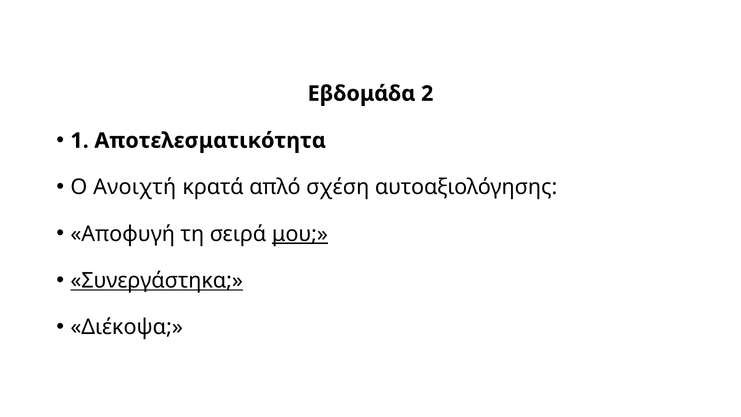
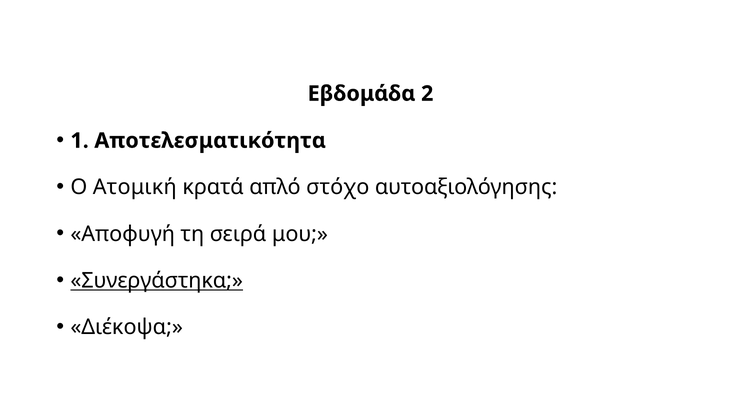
Ανοιχτή: Ανοιχτή -> Ατομική
σχέση: σχέση -> στόχο
μου underline: present -> none
